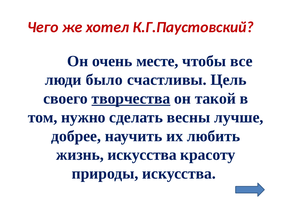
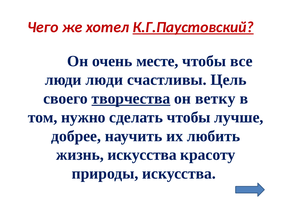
К.Г.Паустовский underline: none -> present
люди было: было -> люди
такой: такой -> ветку
сделать весны: весны -> чтобы
